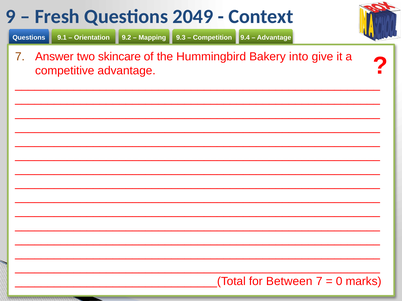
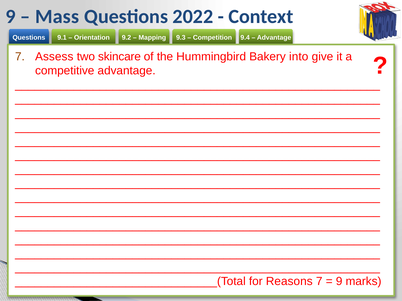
Fresh: Fresh -> Mass
2049: 2049 -> 2022
Answer: Answer -> Assess
Between: Between -> Reasons
0 at (339, 282): 0 -> 9
